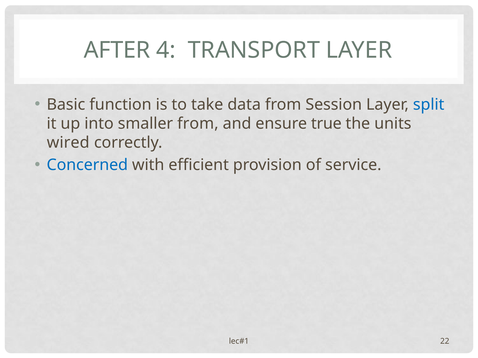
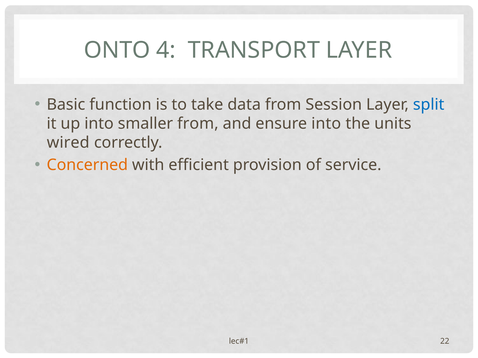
AFTER: AFTER -> ONTO
ensure true: true -> into
Concerned colour: blue -> orange
